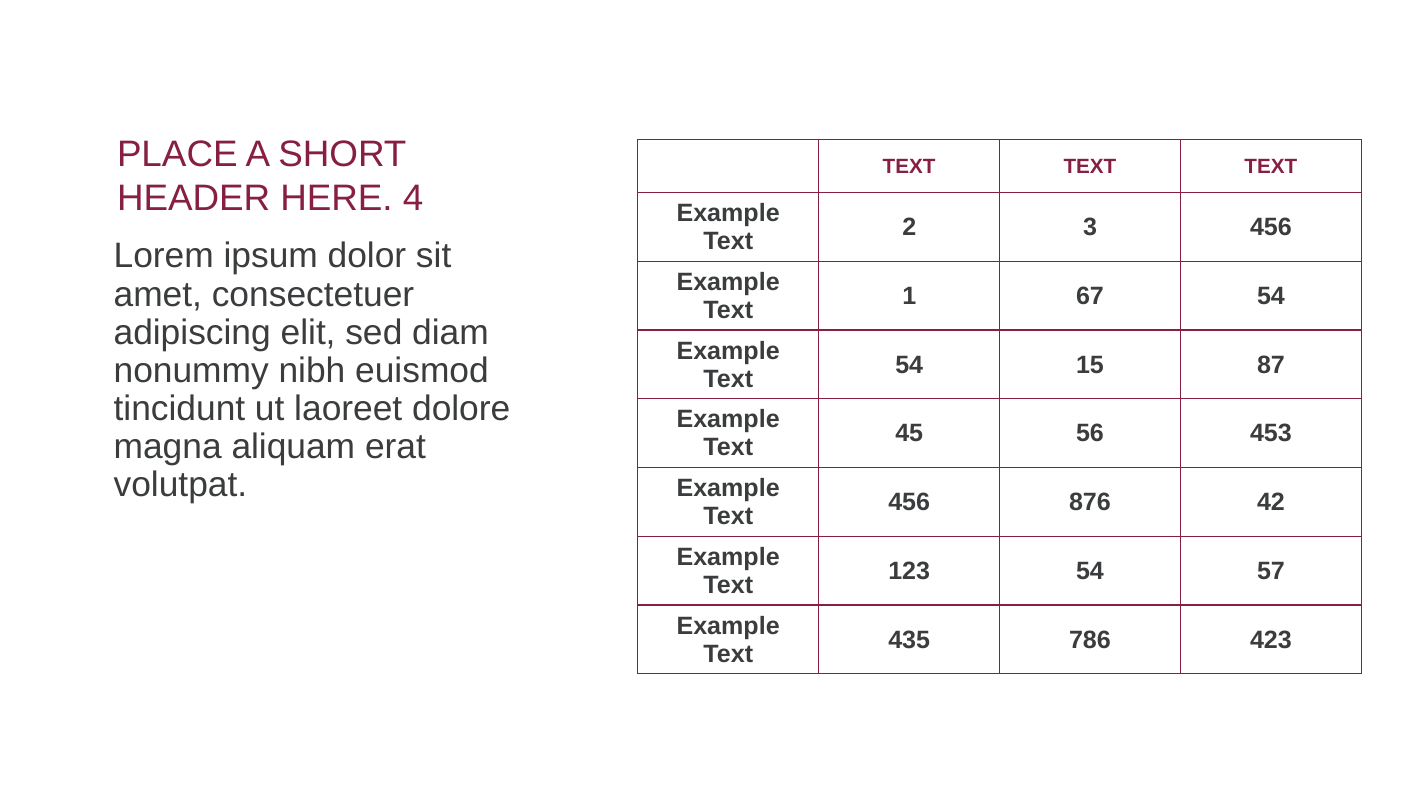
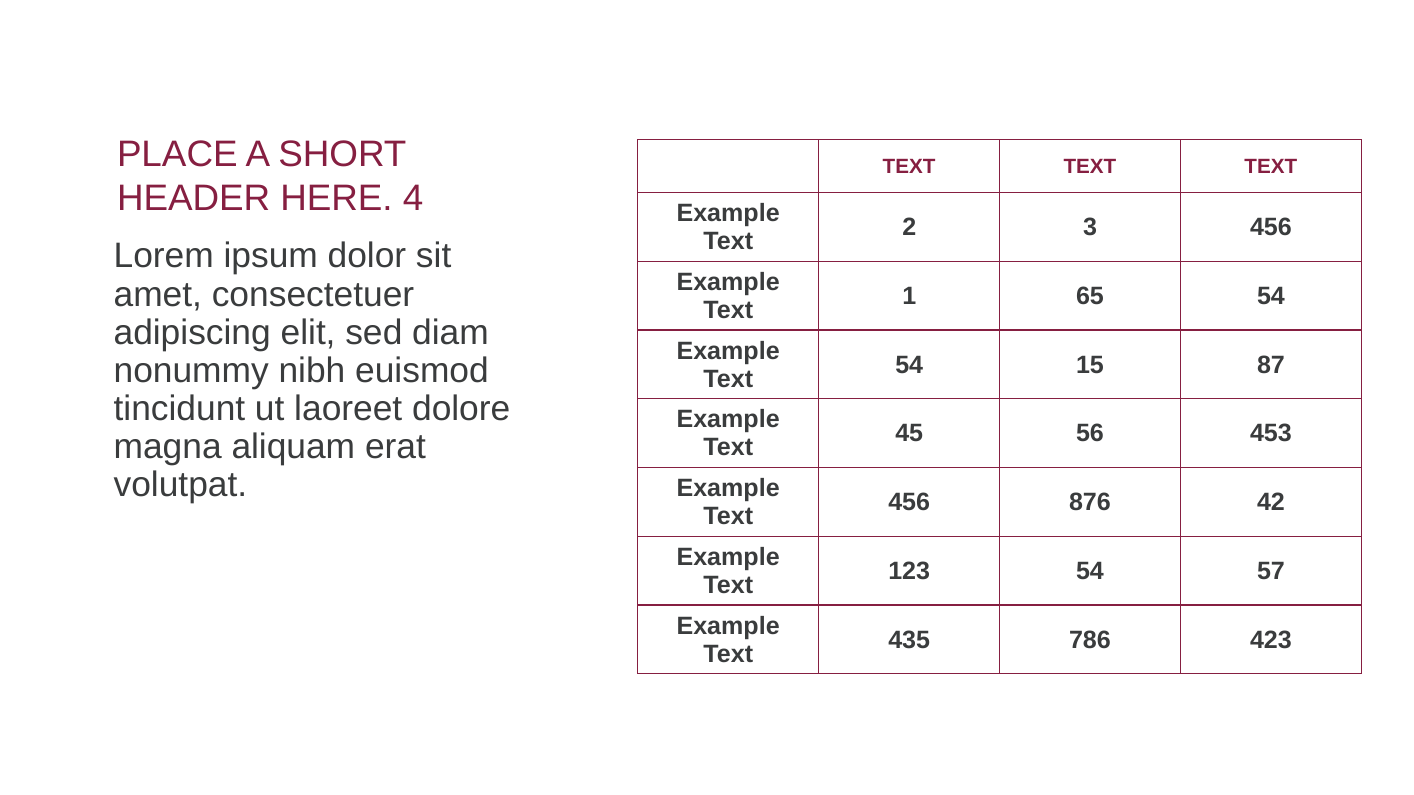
67: 67 -> 65
